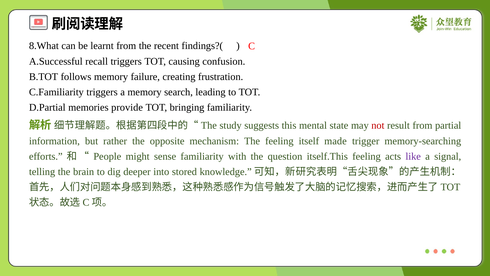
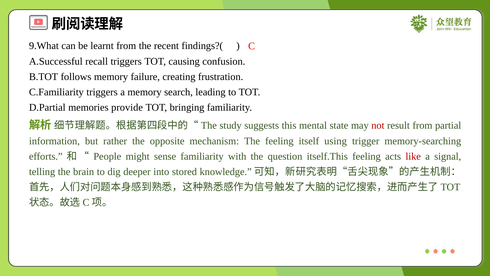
8.What: 8.What -> 9.What
made: made -> using
like colour: purple -> red
